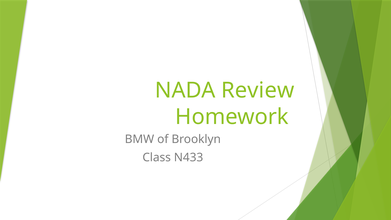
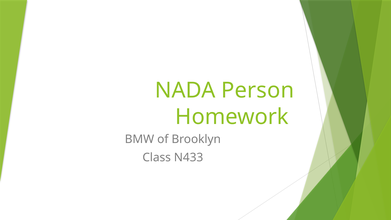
Review: Review -> Person
